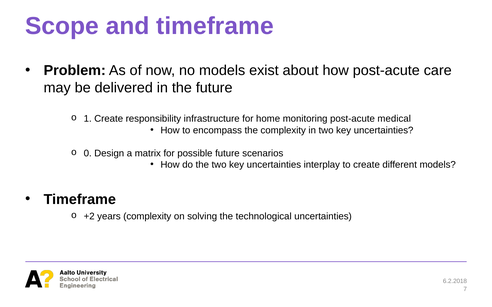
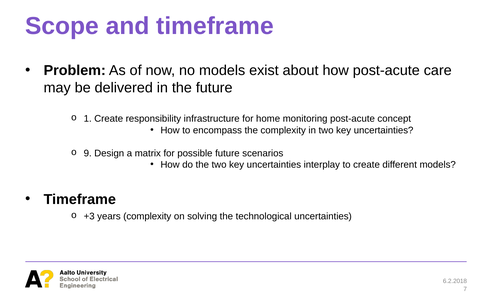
medical: medical -> concept
0: 0 -> 9
+2: +2 -> +3
